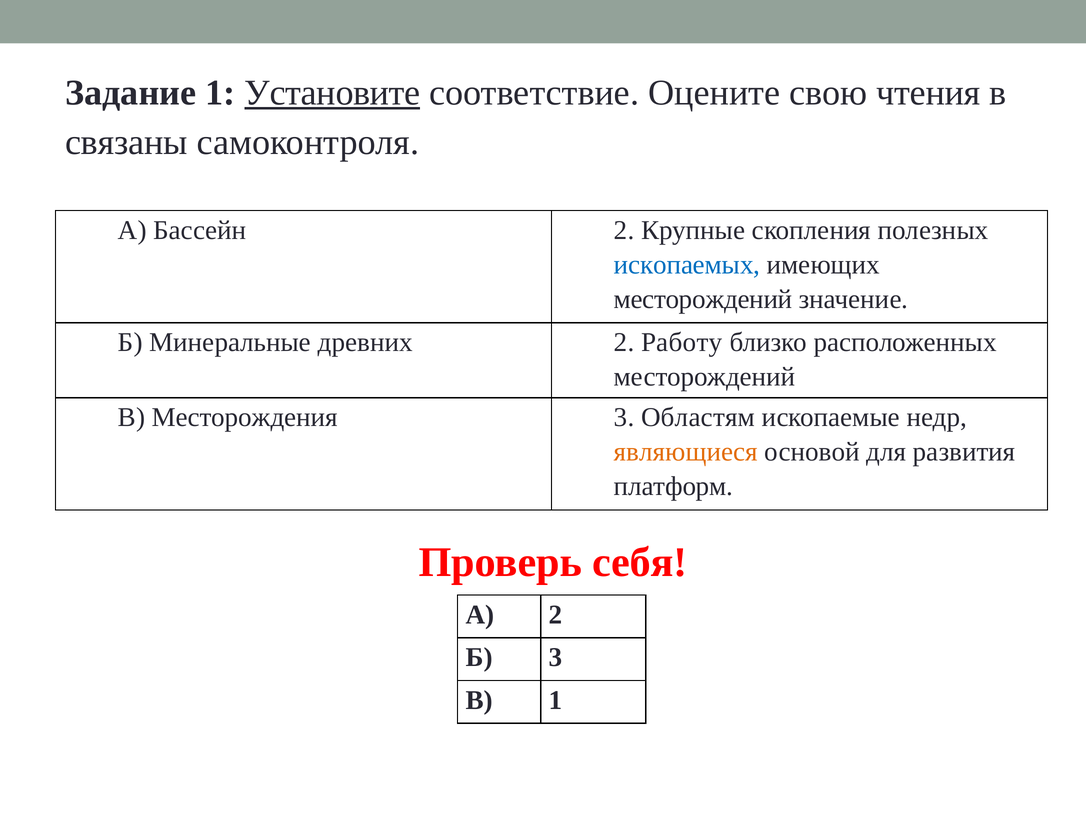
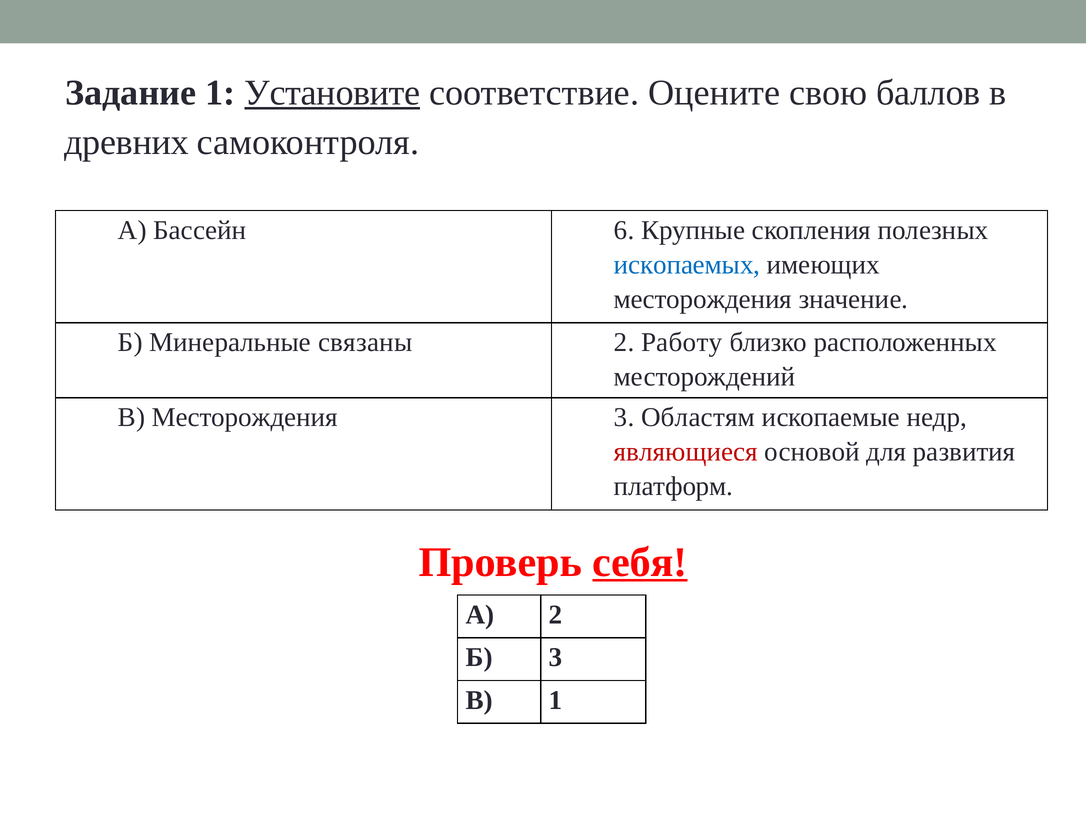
чтения: чтения -> баллов
связаны: связаны -> древних
Бассейн 2: 2 -> 6
месторождений at (703, 299): месторождений -> месторождения
древних: древних -> связаны
являющиеся colour: orange -> red
себя underline: none -> present
